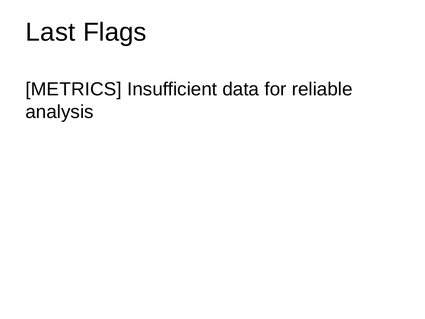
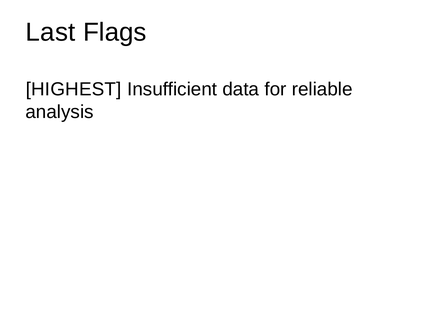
METRICS: METRICS -> HIGHEST
